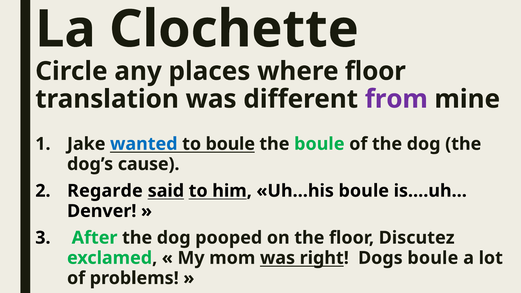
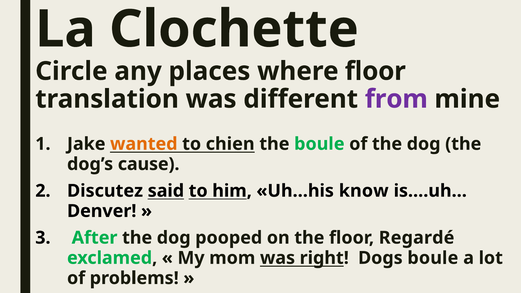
wanted colour: blue -> orange
to boule: boule -> chien
Regarde: Regarde -> Discutez
Uh…his boule: boule -> know
Discutez: Discutez -> Regardé
